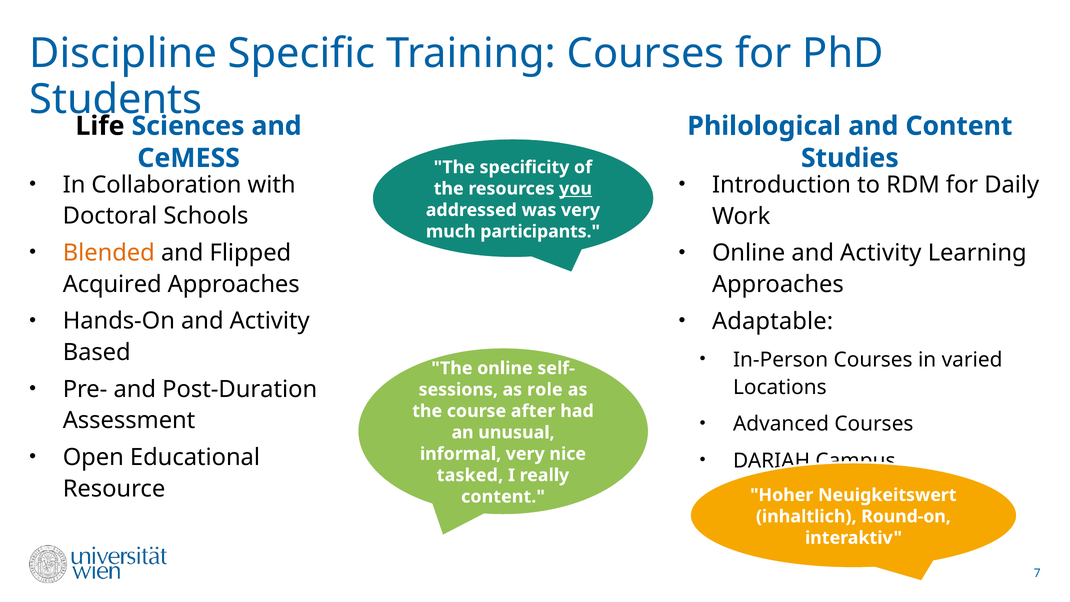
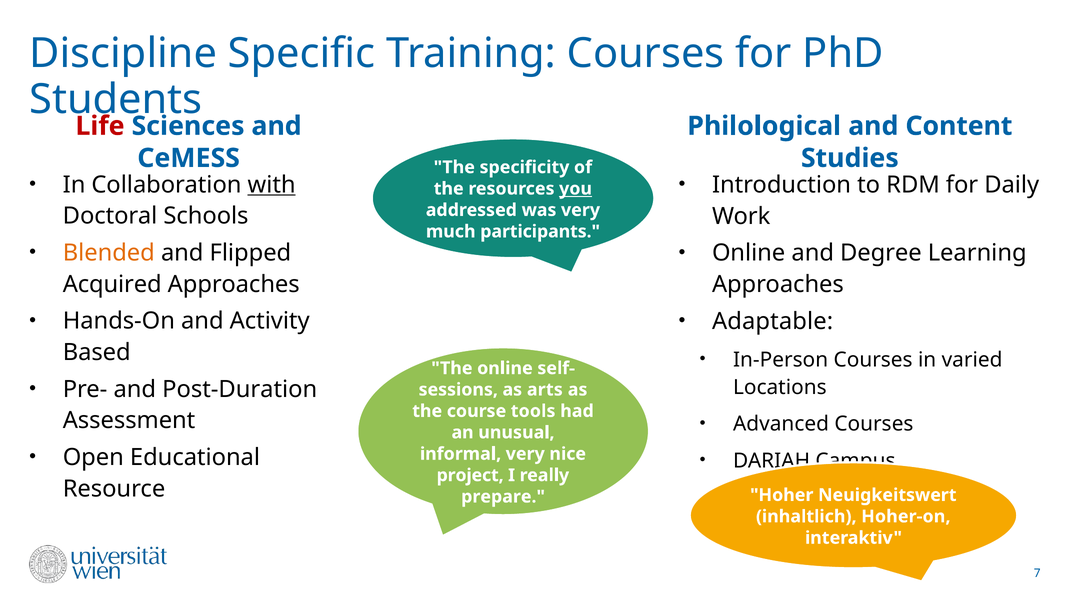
Life colour: black -> red
with underline: none -> present
Online and Activity: Activity -> Degree
role: role -> arts
after: after -> tools
tasked: tasked -> project
content at (503, 497): content -> prepare
Round-on: Round-on -> Hoher-on
